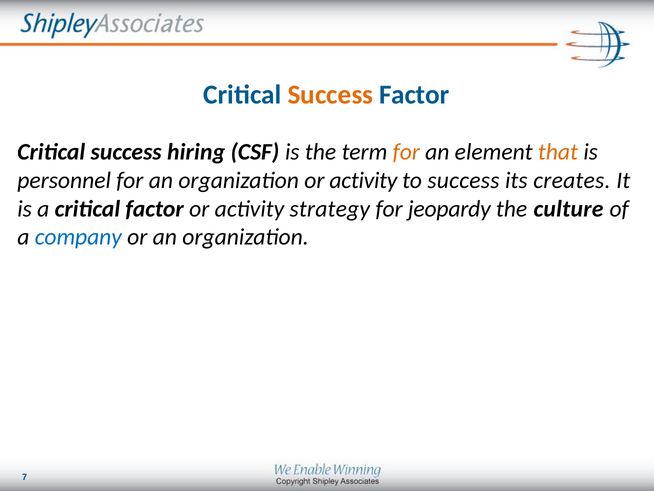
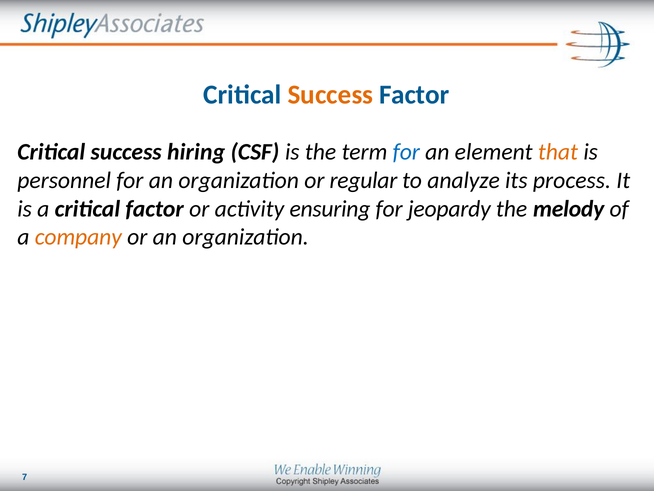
for at (406, 152) colour: orange -> blue
organization or activity: activity -> regular
to success: success -> analyze
creates: creates -> process
strategy: strategy -> ensuring
culture: culture -> melody
company colour: blue -> orange
